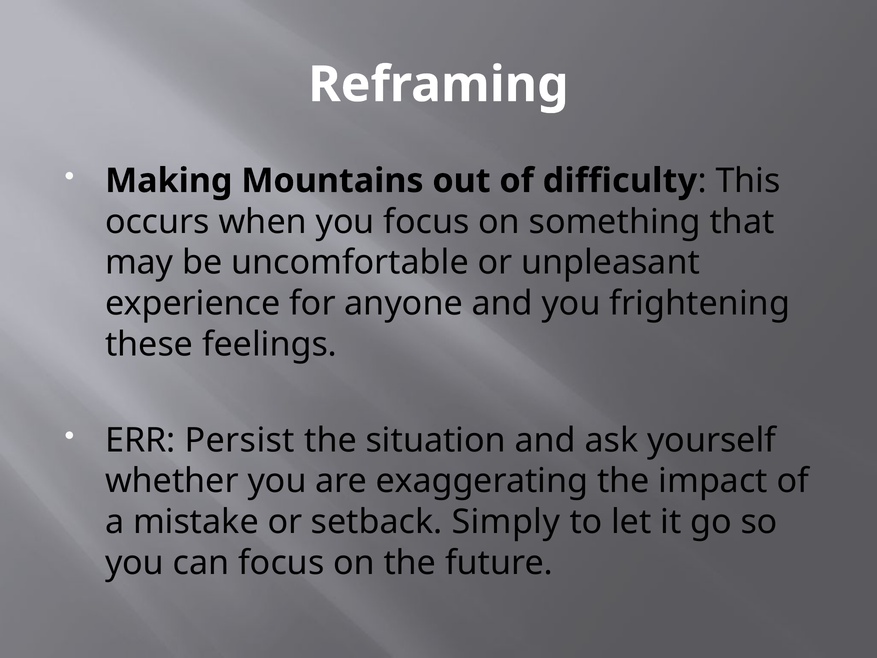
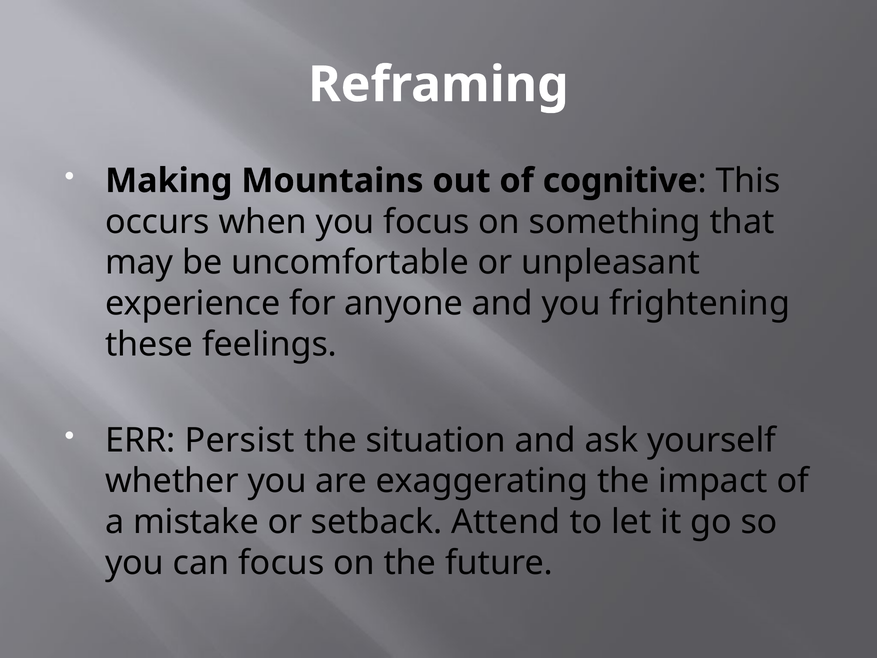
difficulty: difficulty -> cognitive
Simply: Simply -> Attend
